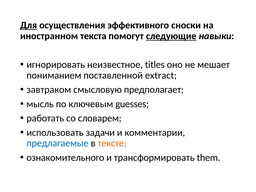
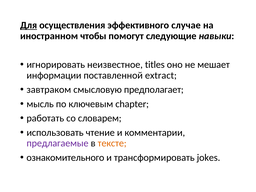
сноски: сноски -> случае
текста: текста -> чтобы
следующие underline: present -> none
пониманием: пониманием -> информации
guesses: guesses -> chapter
задачи: задачи -> чтение
предлагаемые colour: blue -> purple
them: them -> jokes
